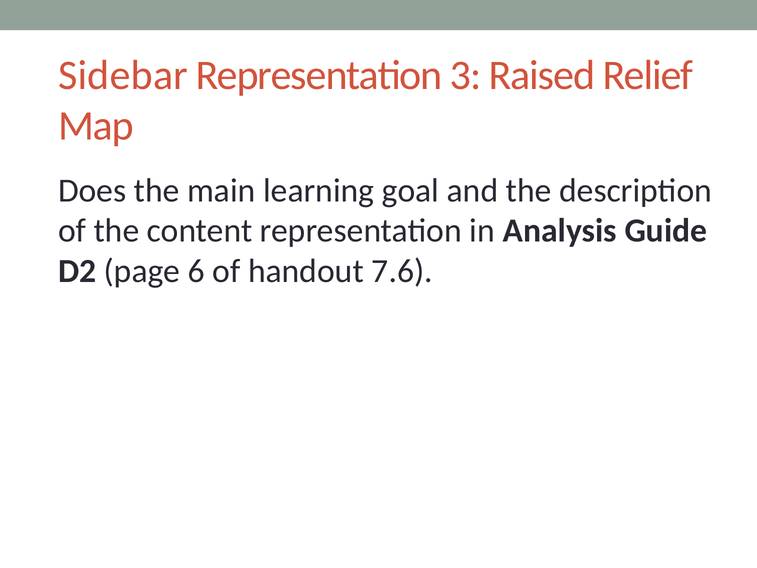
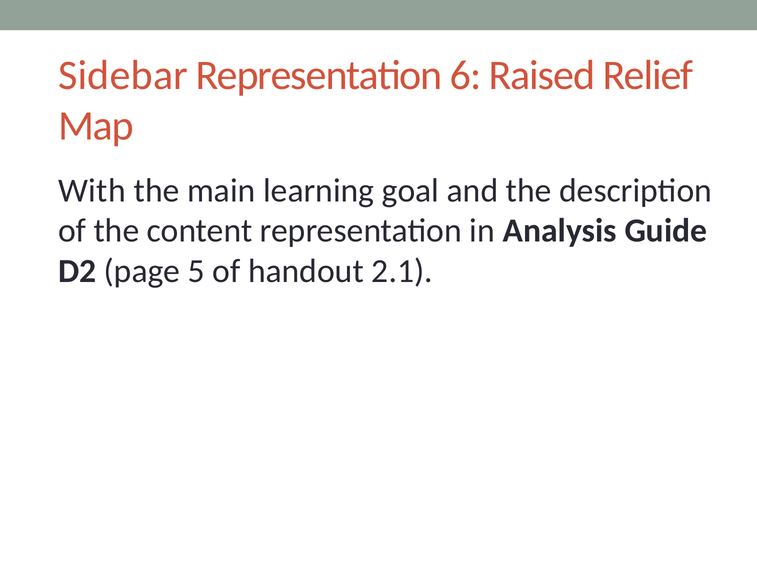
3: 3 -> 6
Does: Does -> With
6: 6 -> 5
7.6: 7.6 -> 2.1
